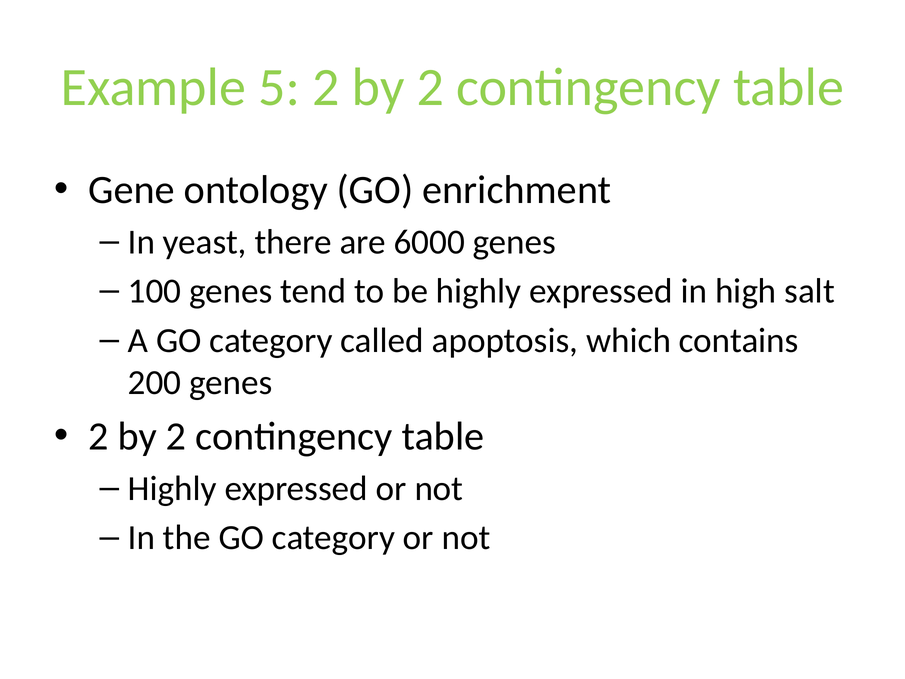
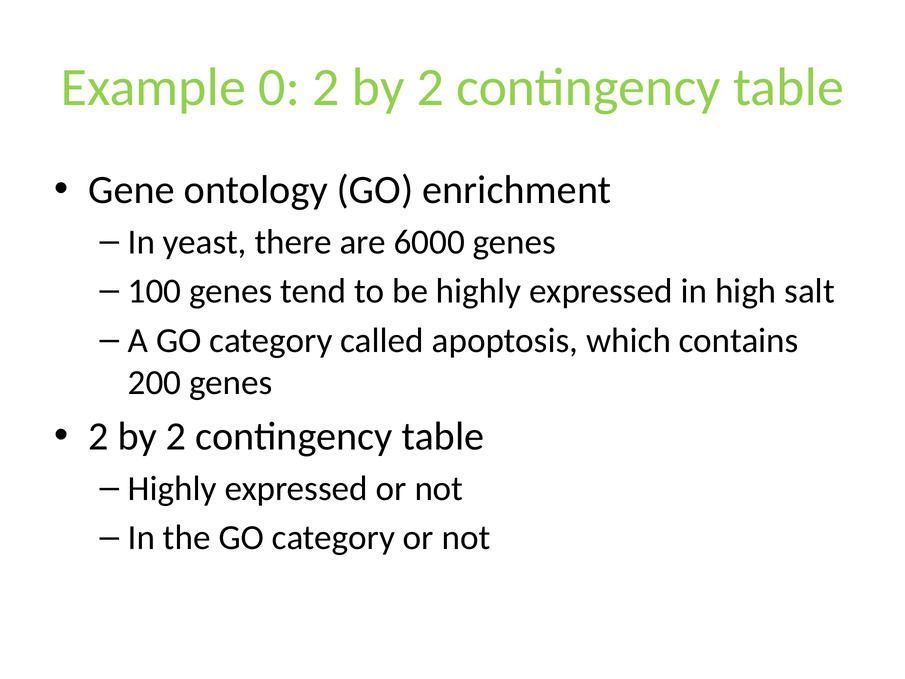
5: 5 -> 0
